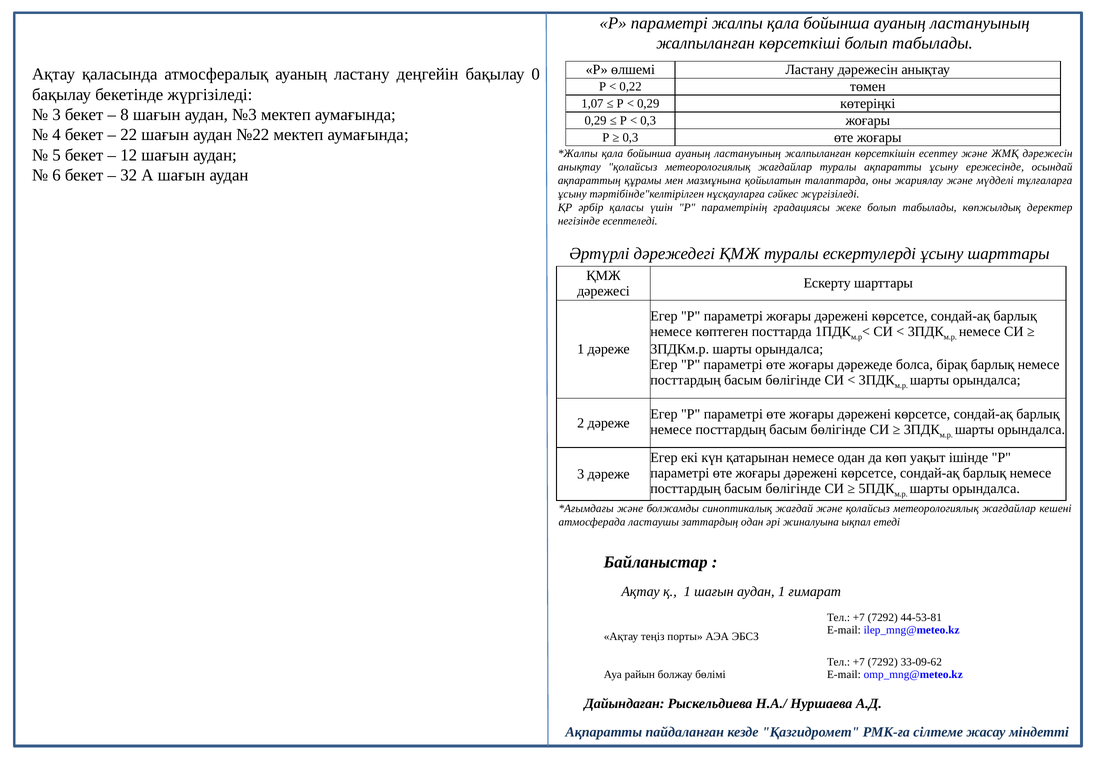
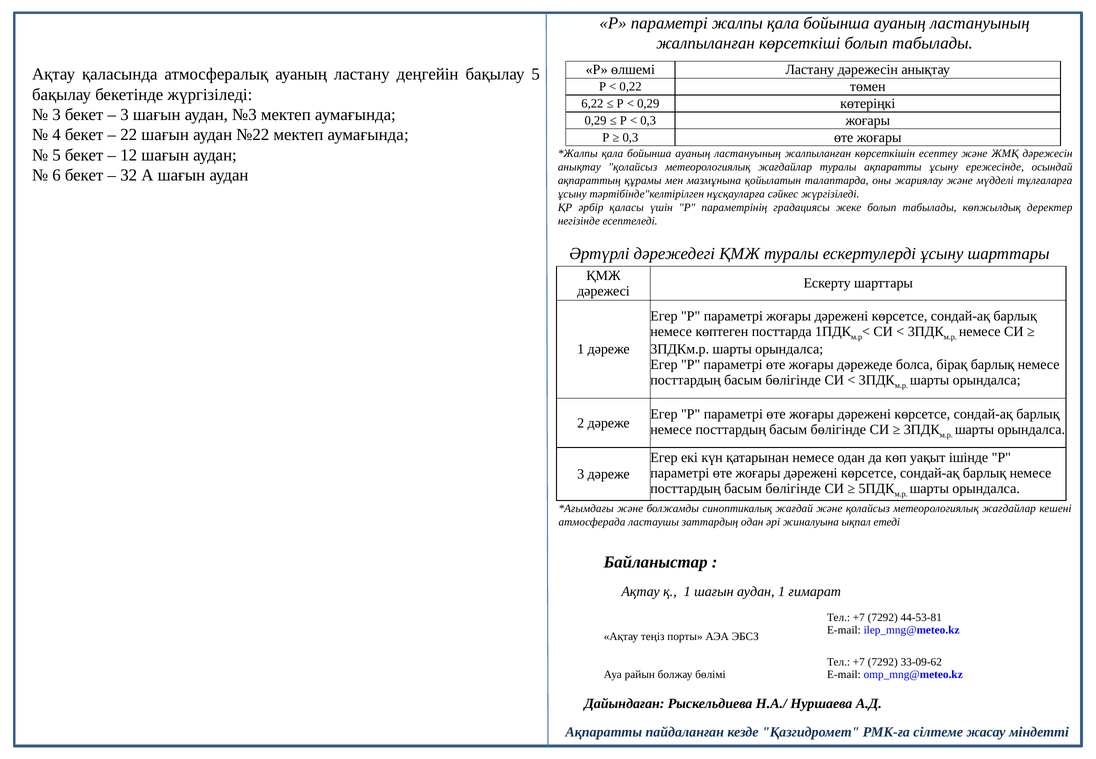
бақылау 0: 0 -> 5
1,07: 1,07 -> 6,22
8 at (124, 115): 8 -> 3
